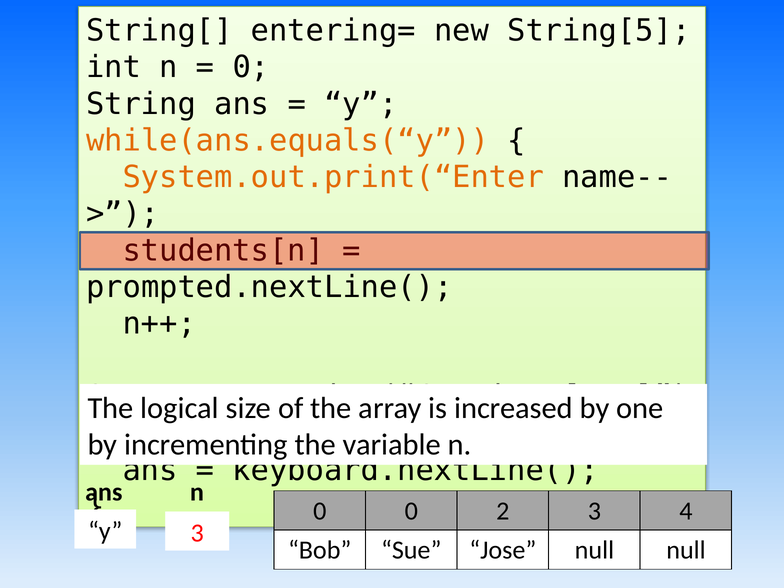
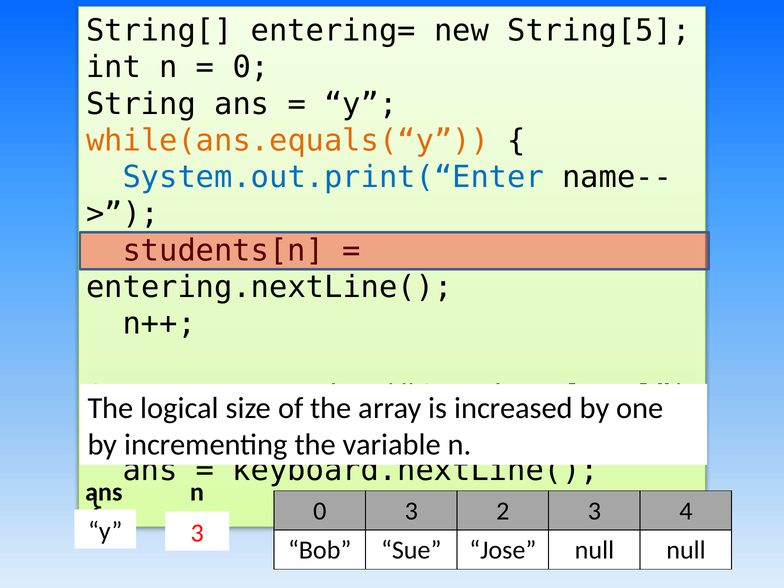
System.out.print(“Enter colour: orange -> blue
prompted.nextLine(: prompted.nextLine( -> entering.nextLine(
0 0: 0 -> 3
